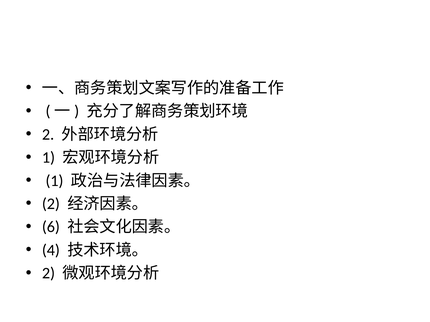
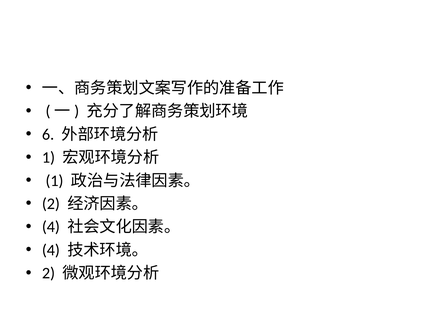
2 at (48, 135): 2 -> 6
6 at (51, 227): 6 -> 4
